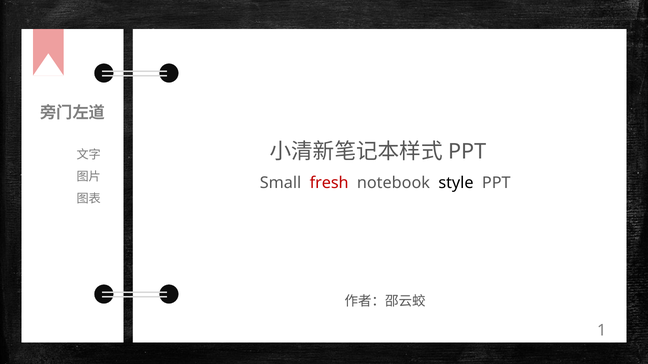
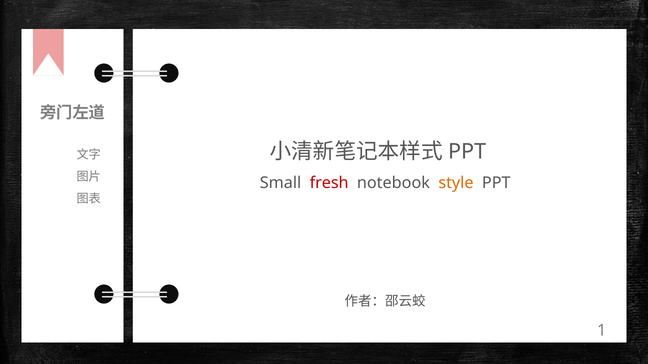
style colour: black -> orange
